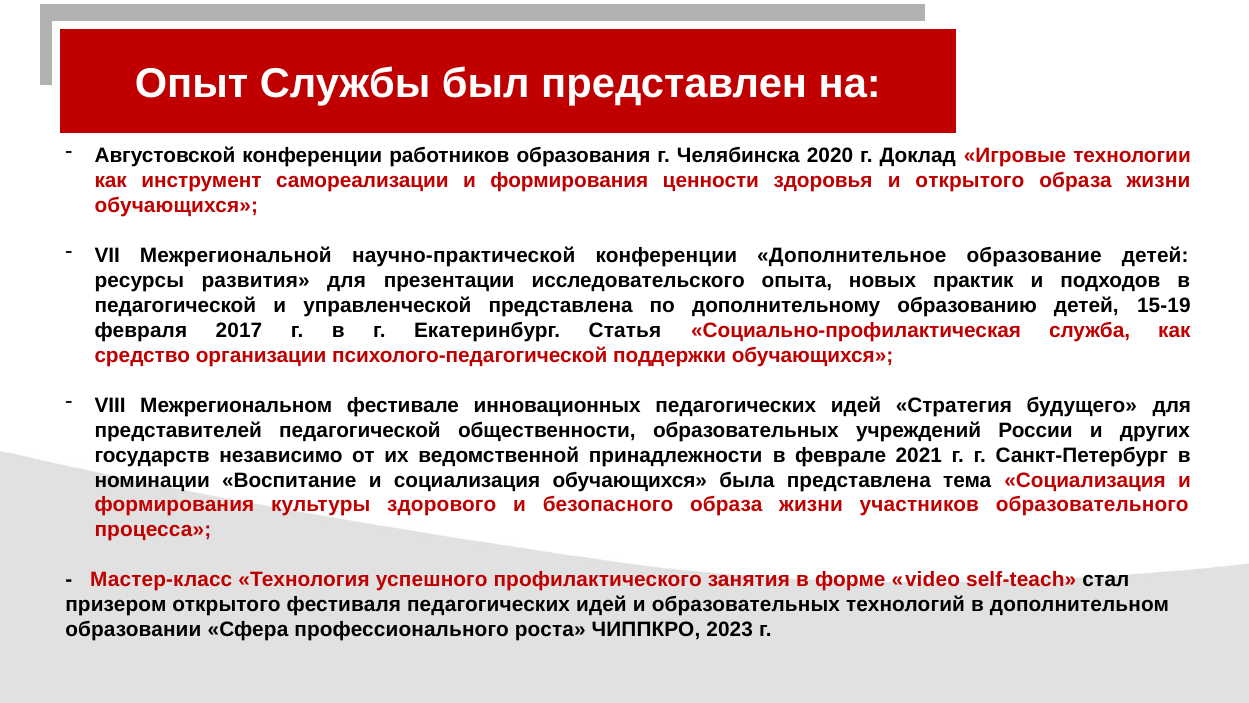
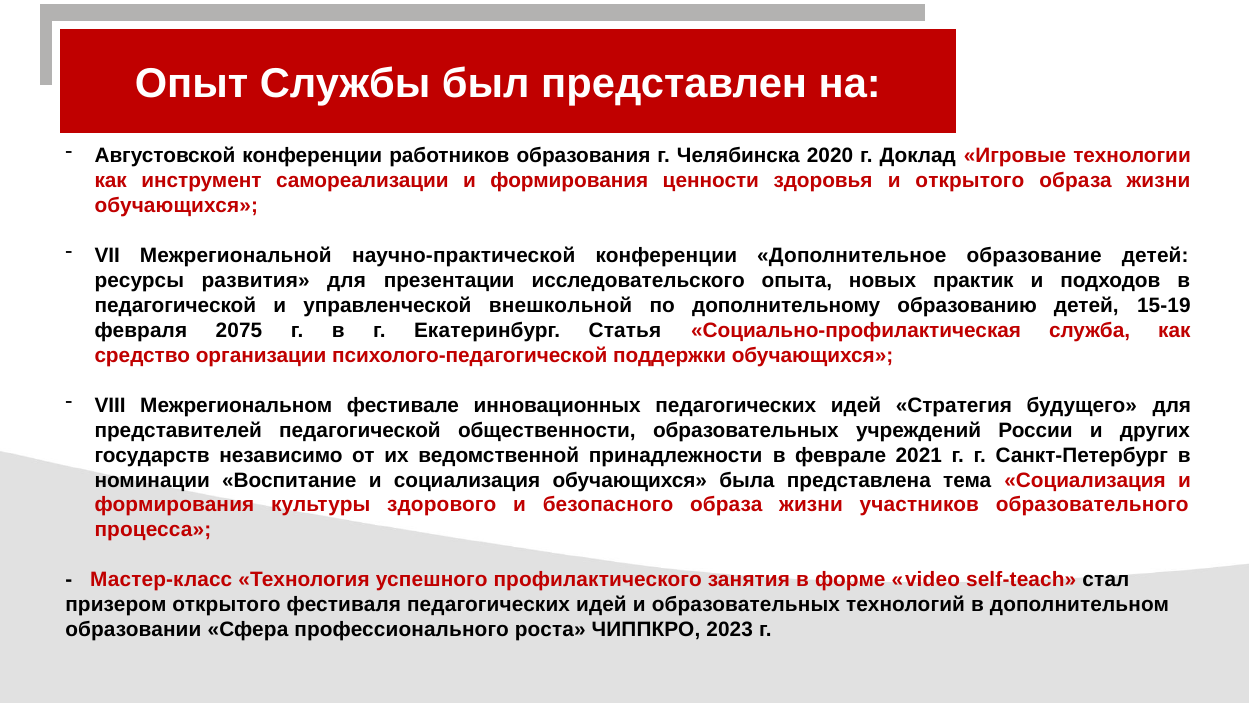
управленческой представлена: представлена -> внешкольной
2017: 2017 -> 2075
